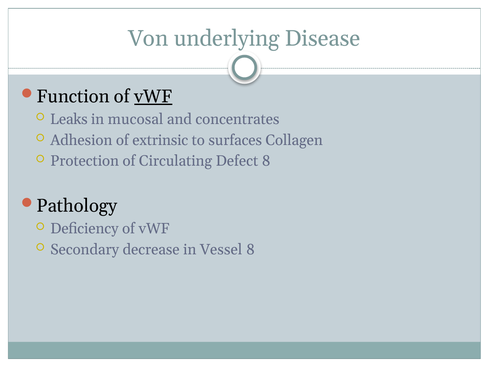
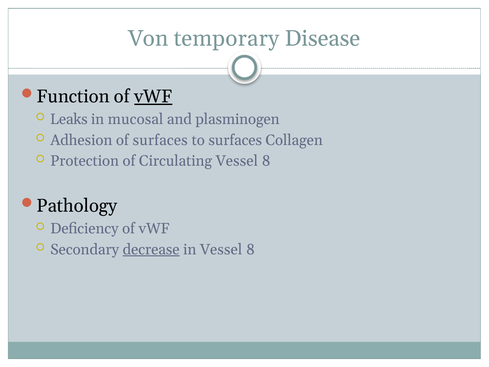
underlying: underlying -> temporary
concentrates: concentrates -> plasminogen
of extrinsic: extrinsic -> surfaces
Circulating Defect: Defect -> Vessel
decrease underline: none -> present
